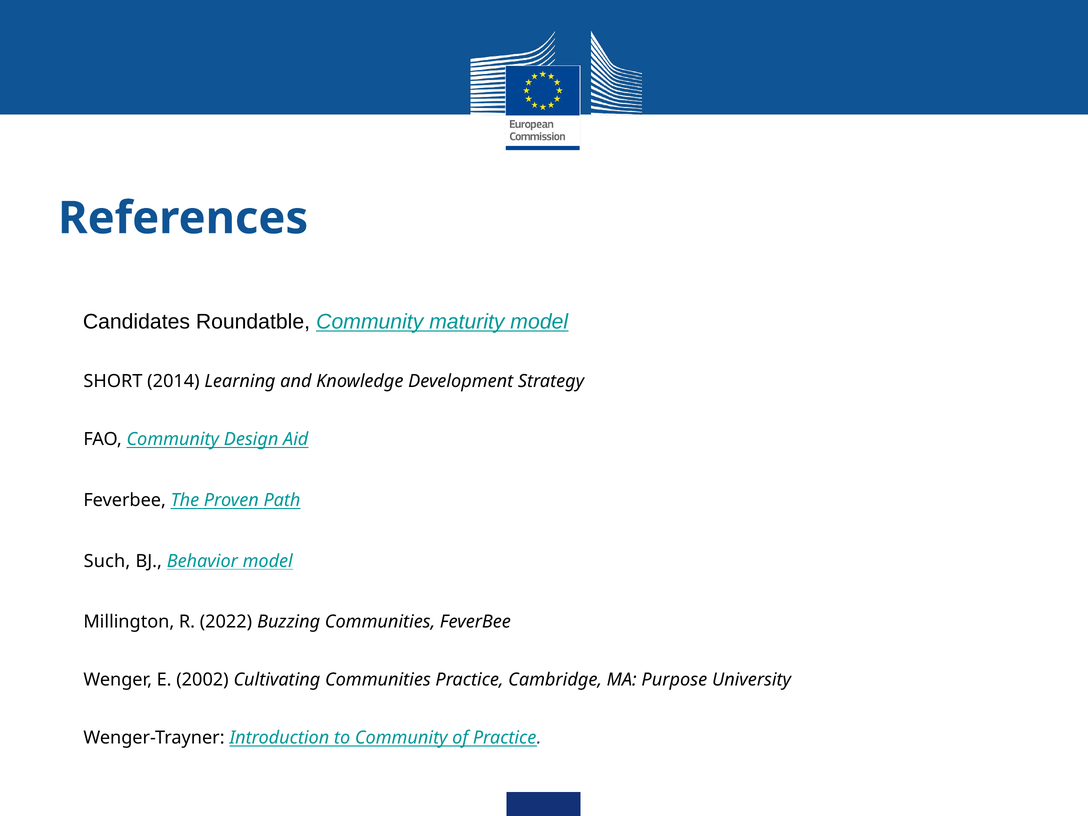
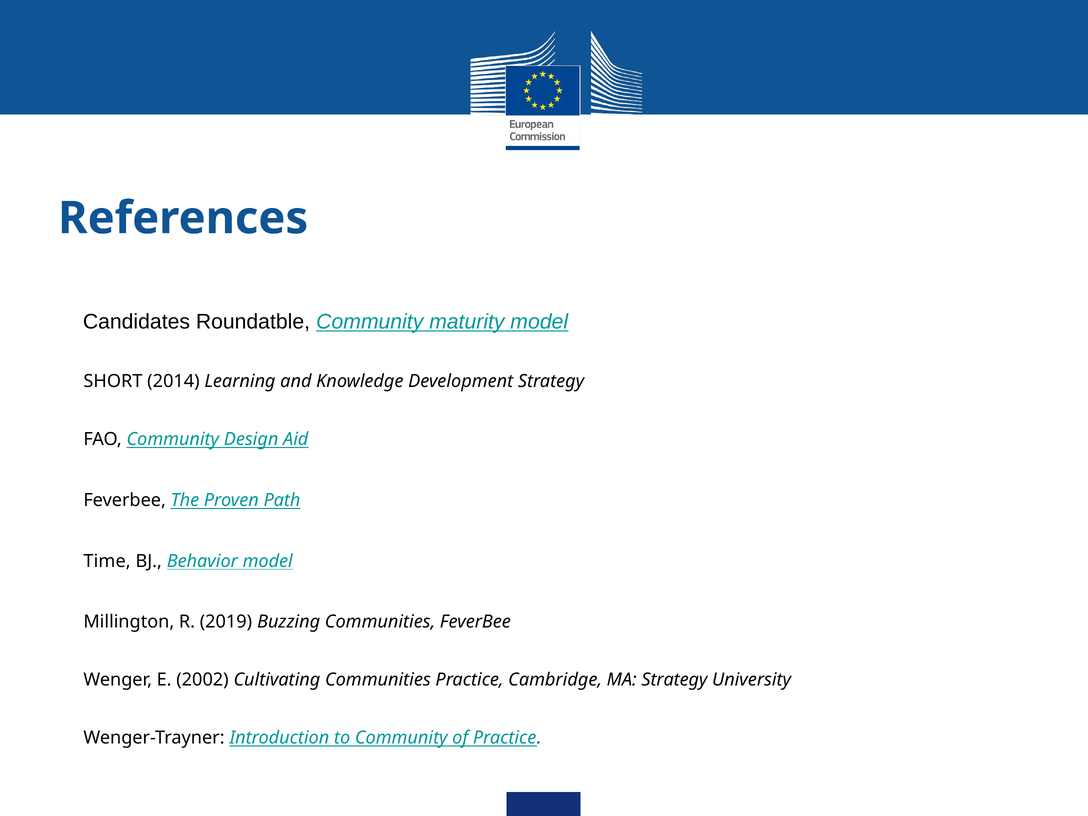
Such: Such -> Time
2022: 2022 -> 2019
MA Purpose: Purpose -> Strategy
